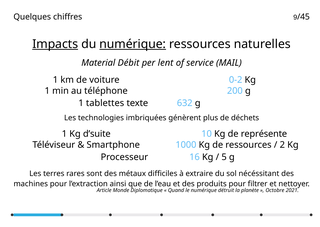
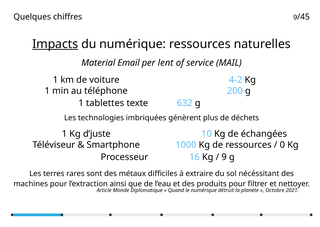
numérique at (133, 44) underline: present -> none
Débit: Débit -> Email
0-2: 0-2 -> 4-2
d’suite: d’suite -> d’juste
représente: représente -> échangées
2: 2 -> 0
5: 5 -> 9
